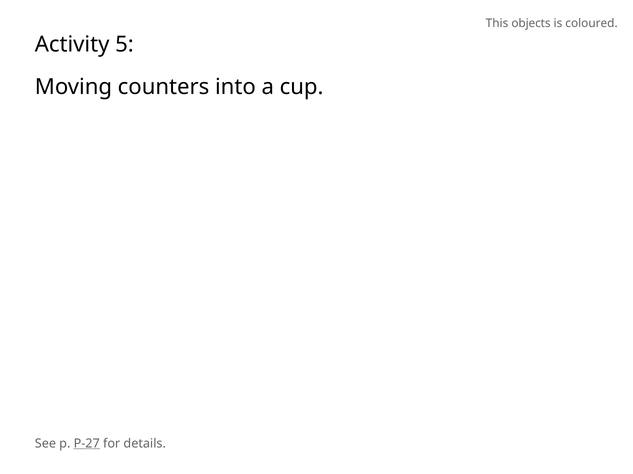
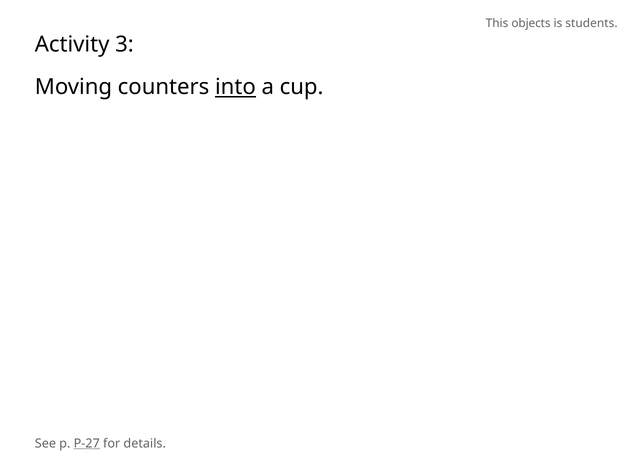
coloured: coloured -> students
5: 5 -> 3
into underline: none -> present
